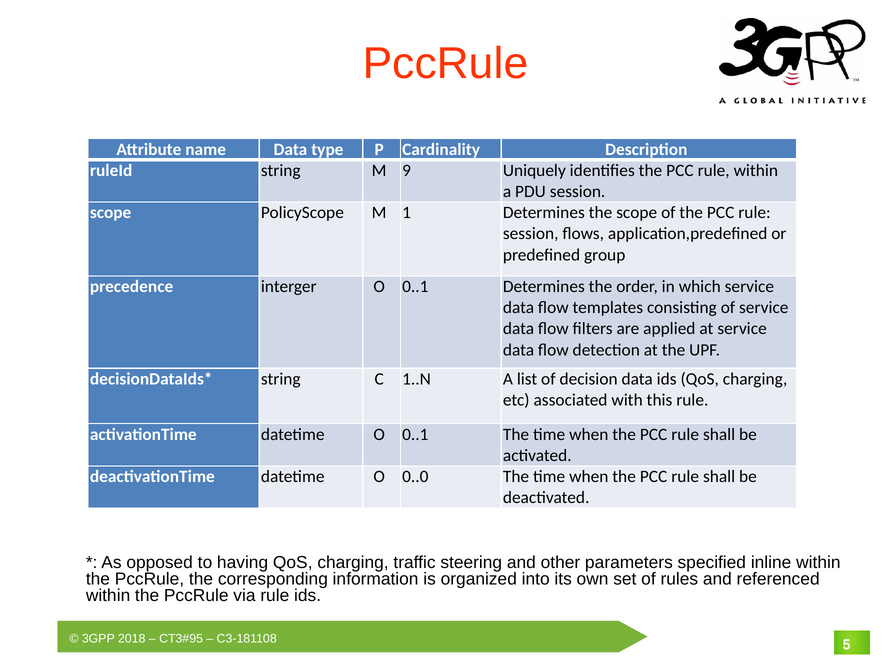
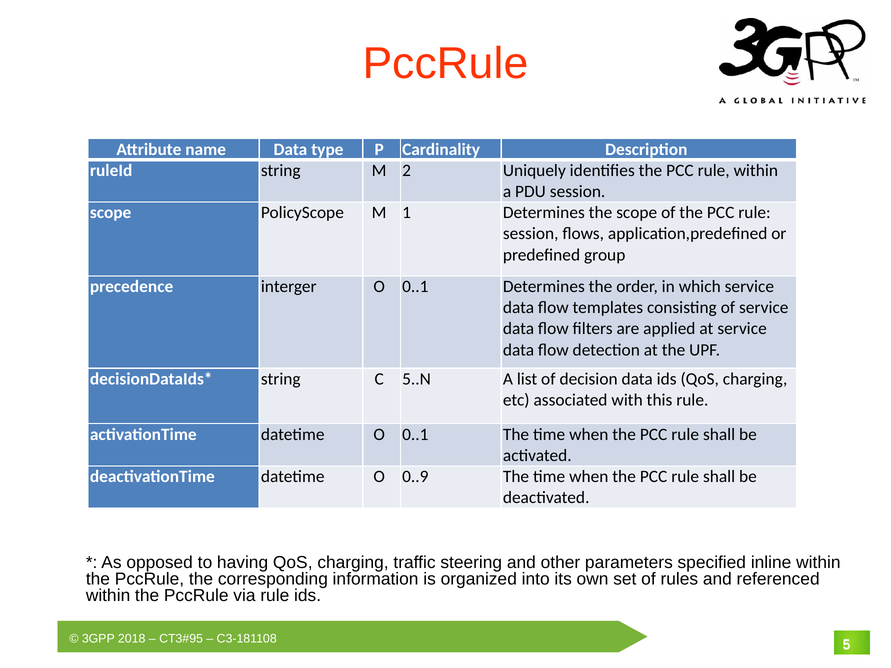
9: 9 -> 2
1..N: 1..N -> 5..N
0..0: 0..0 -> 0..9
